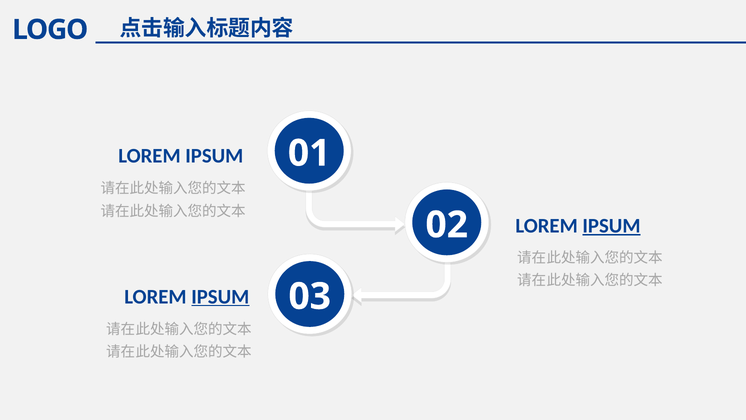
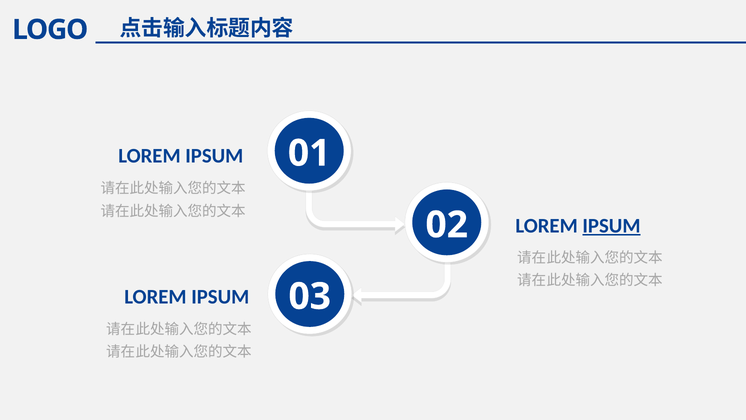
IPSUM at (220, 296) underline: present -> none
